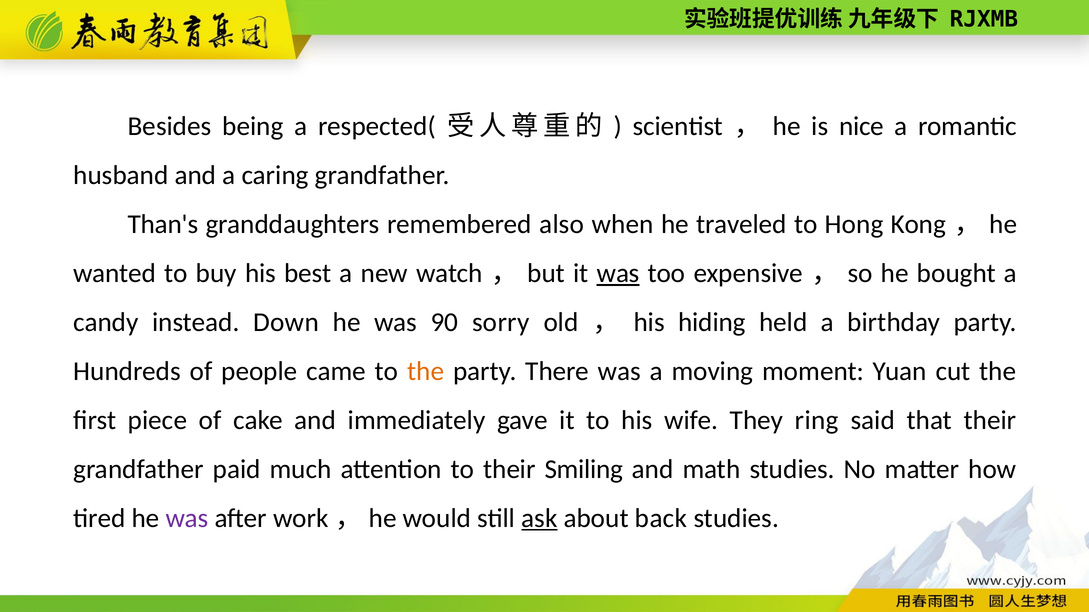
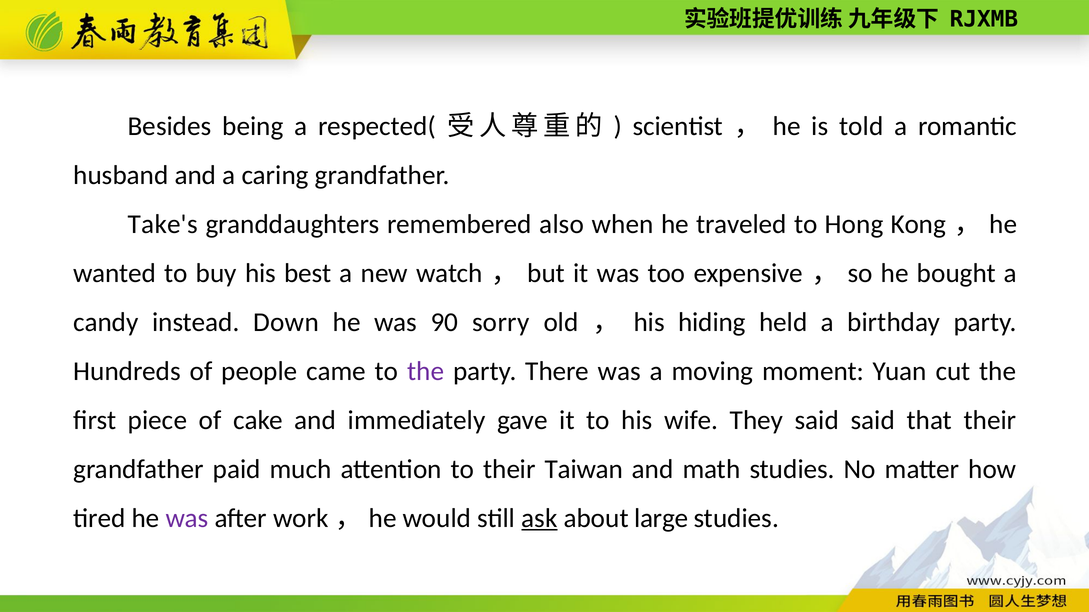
nice: nice -> told
Than's: Than's -> Take's
was at (618, 273) underline: present -> none
the at (426, 372) colour: orange -> purple
They ring: ring -> said
Smiling: Smiling -> Taiwan
back: back -> large
